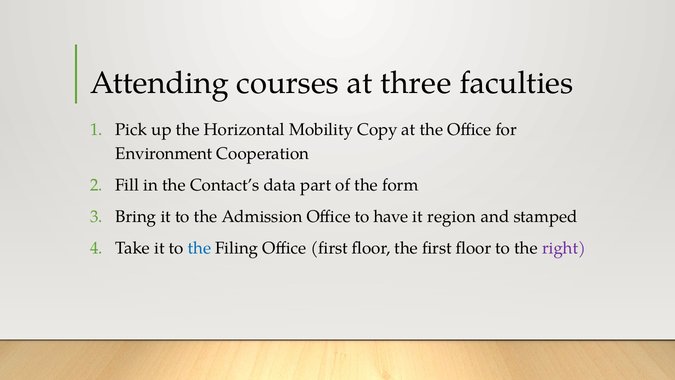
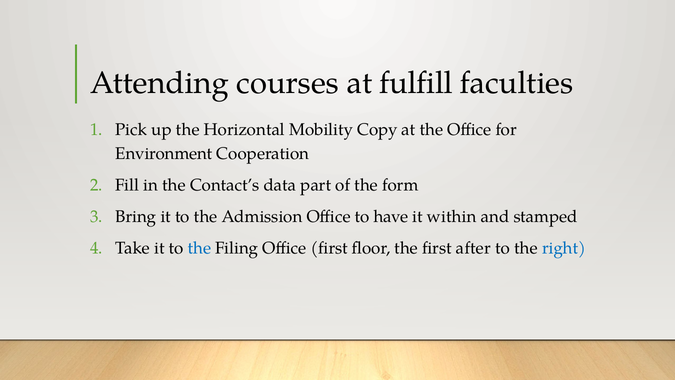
three: three -> fulfill
region: region -> within
the first floor: floor -> after
right colour: purple -> blue
